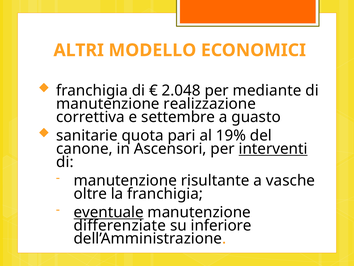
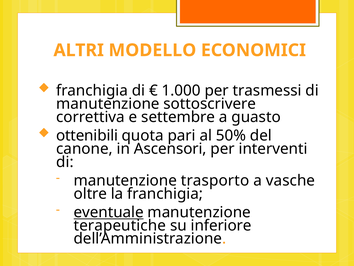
2.048: 2.048 -> 1.000
mediante: mediante -> trasmessi
realizzazione: realizzazione -> sottoscrivere
sanitarie: sanitarie -> ottenibili
19%: 19% -> 50%
interventi underline: present -> none
risultante: risultante -> trasporto
differenziate: differenziate -> terapeutiche
